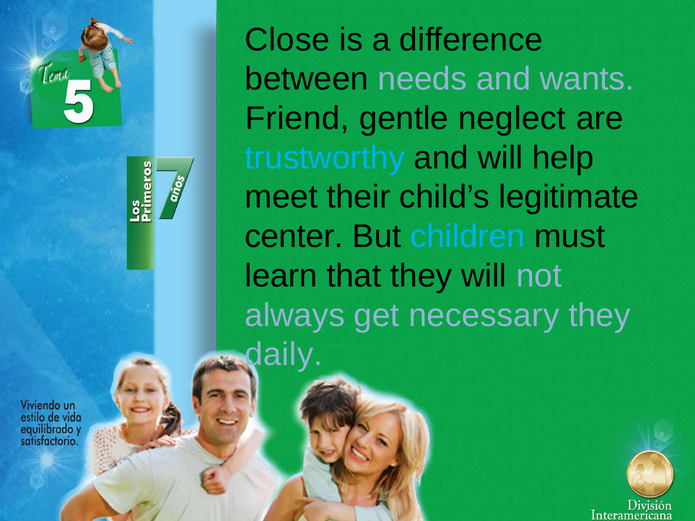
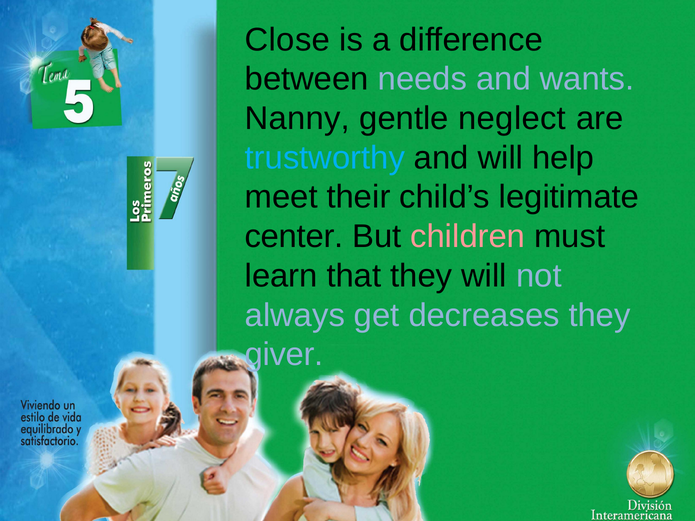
Friend: Friend -> Nanny
children colour: light blue -> pink
necessary: necessary -> decreases
daily: daily -> giver
